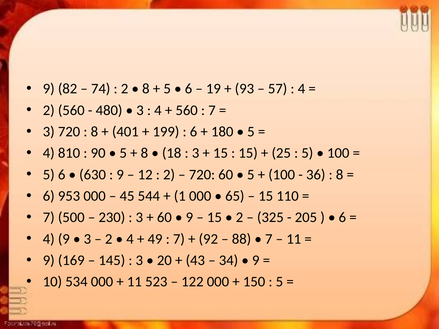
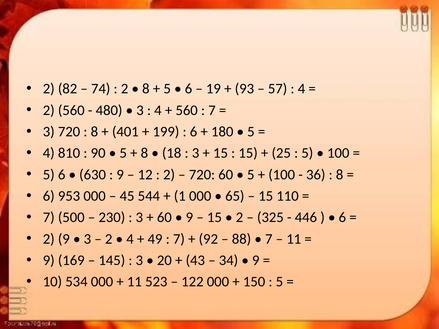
9 at (49, 89): 9 -> 2
205: 205 -> 446
4 at (49, 239): 4 -> 2
